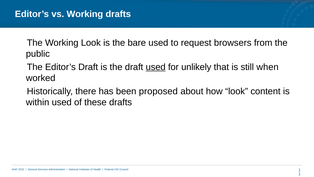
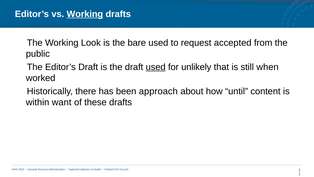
Working at (85, 14) underline: none -> present
browsers: browsers -> accepted
proposed: proposed -> approach
how look: look -> until
within used: used -> want
